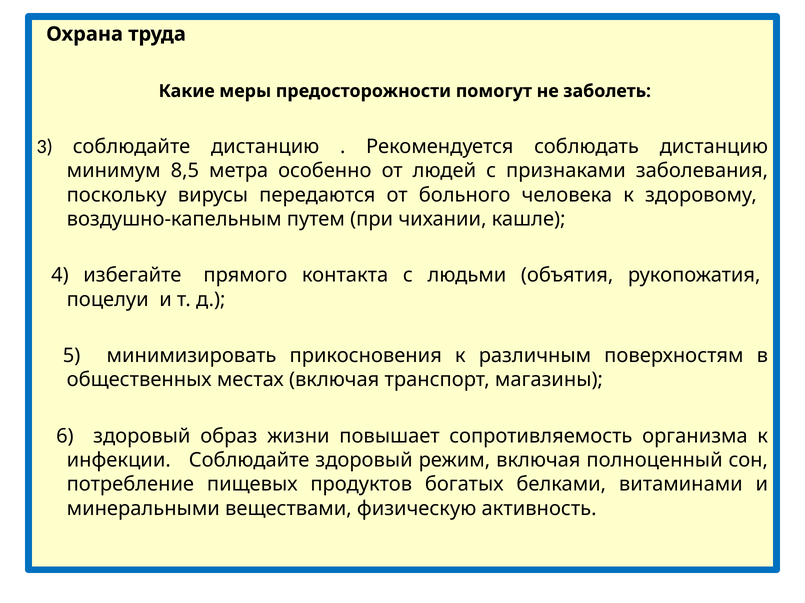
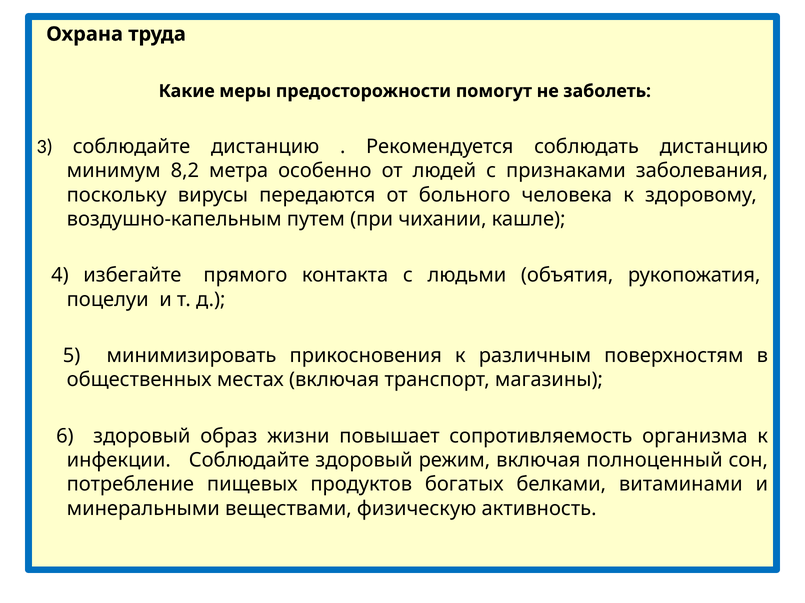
8,5: 8,5 -> 8,2
